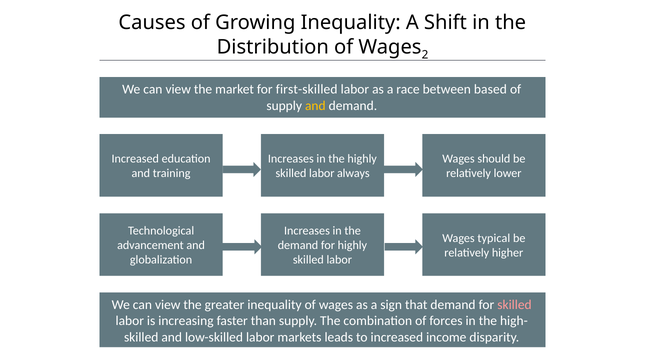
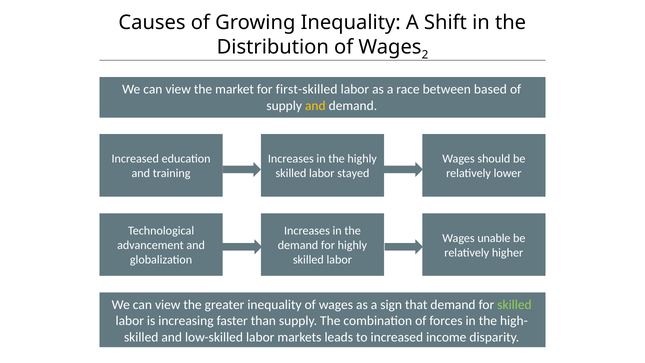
always: always -> stayed
typical: typical -> unable
skilled at (514, 305) colour: pink -> light green
